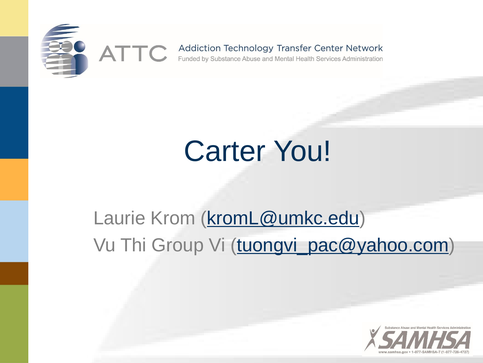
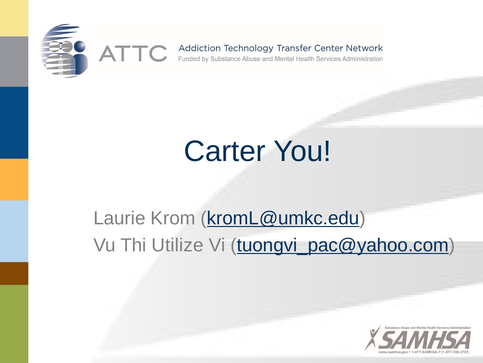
Group: Group -> Utilize
